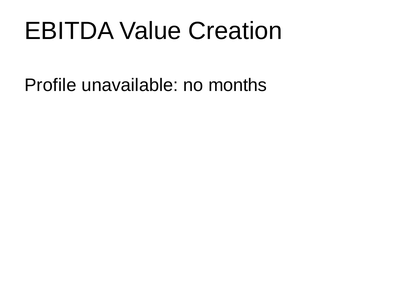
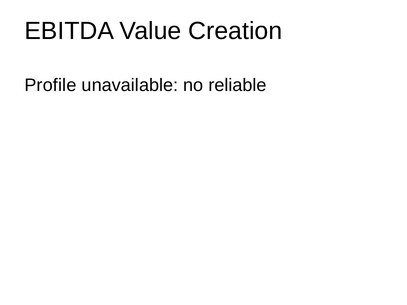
months: months -> reliable
